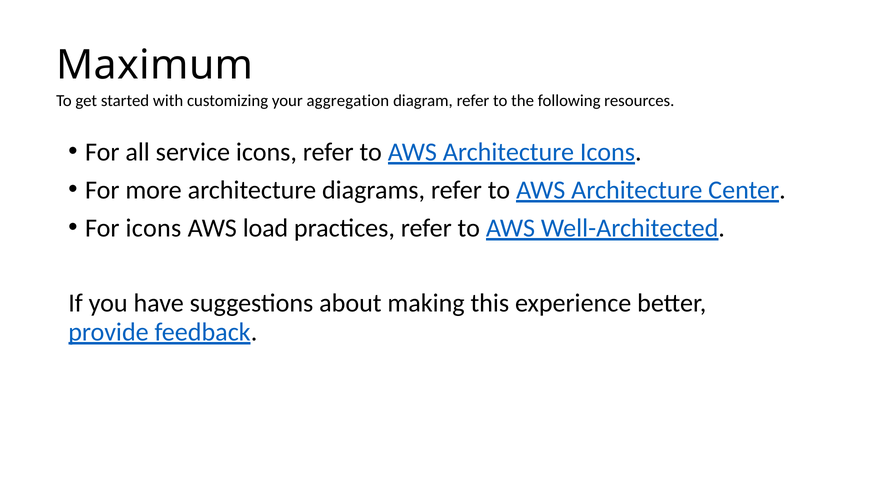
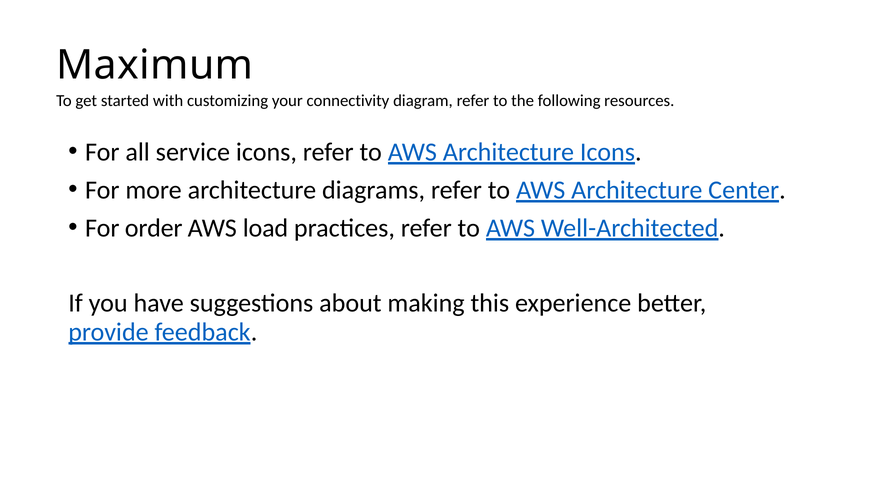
aggregation: aggregation -> connectivity
For icons: icons -> order
